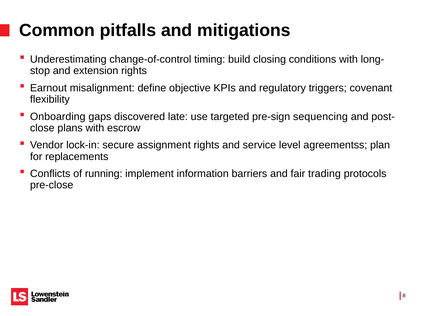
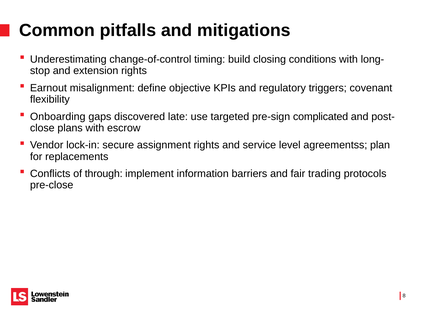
sequencing: sequencing -> complicated
running: running -> through
